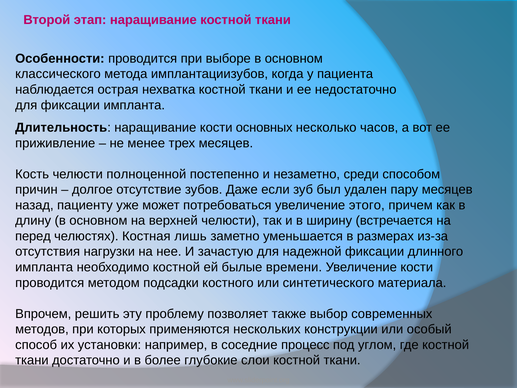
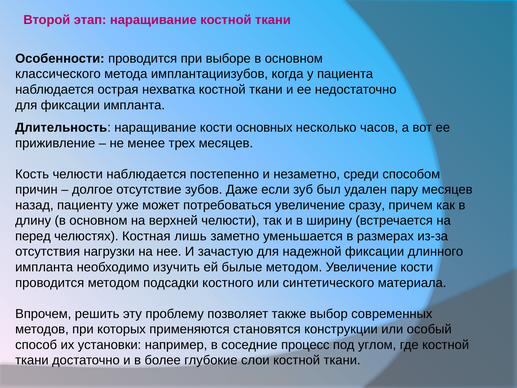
челюсти полноценной: полноценной -> наблюдается
этого: этого -> сразу
необходимо костной: костной -> изучить
былые времени: времени -> методом
нескольких: нескольких -> становятся
